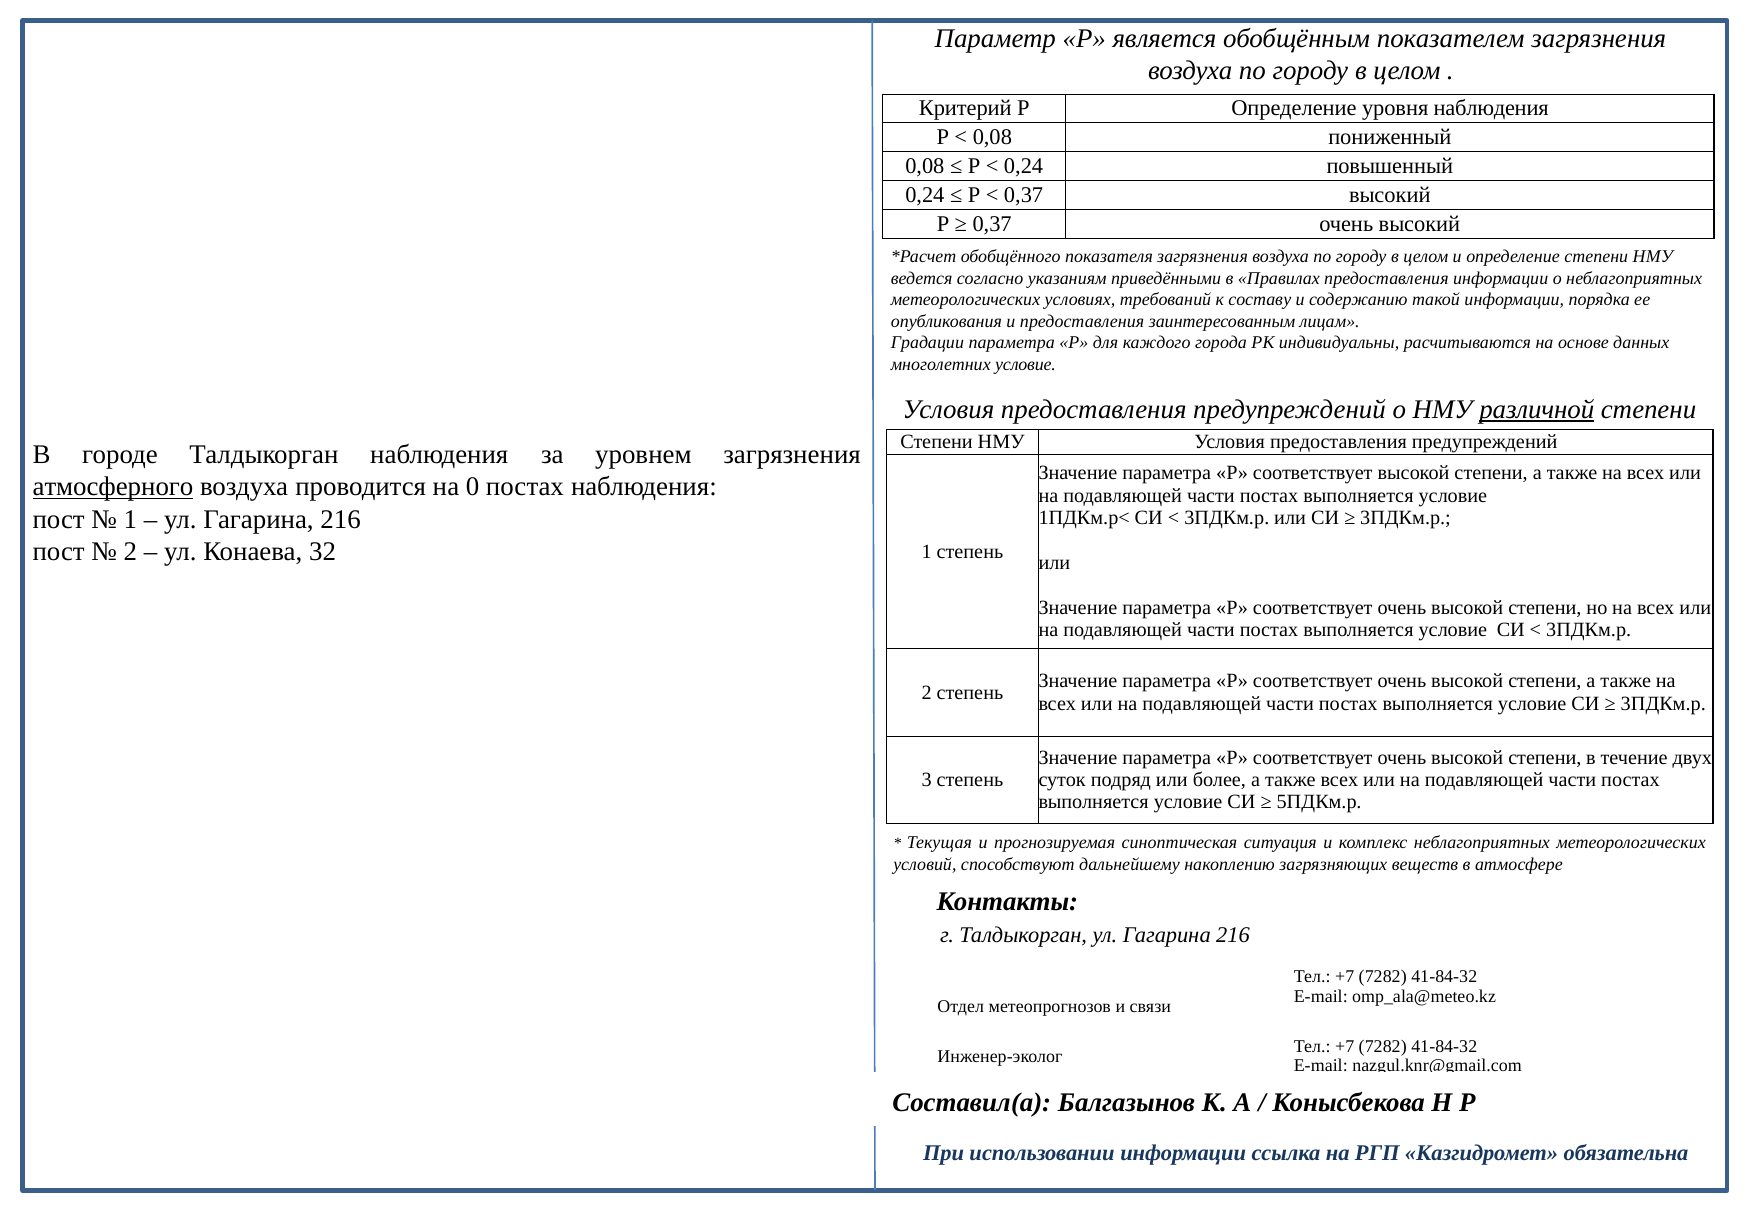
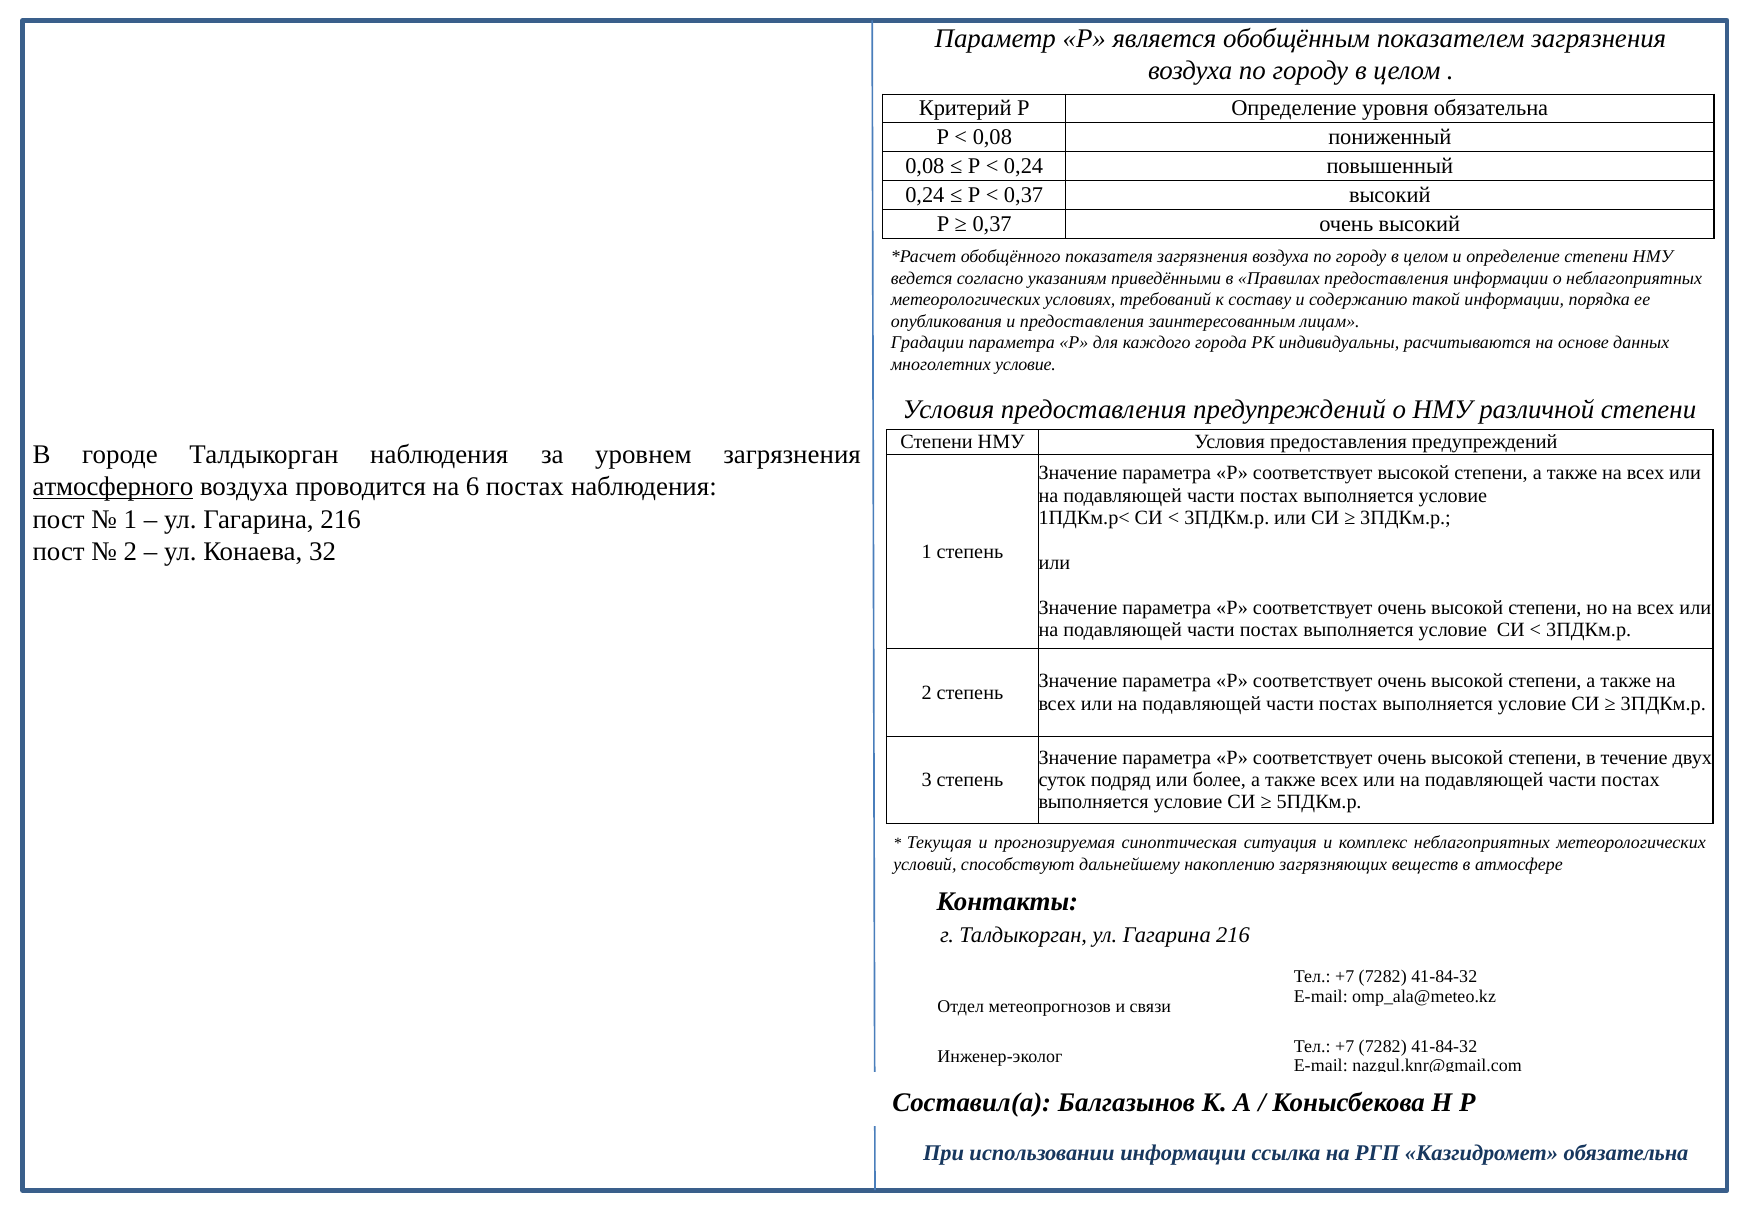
уровня наблюдения: наблюдения -> обязательна
различной underline: present -> none
0: 0 -> 6
